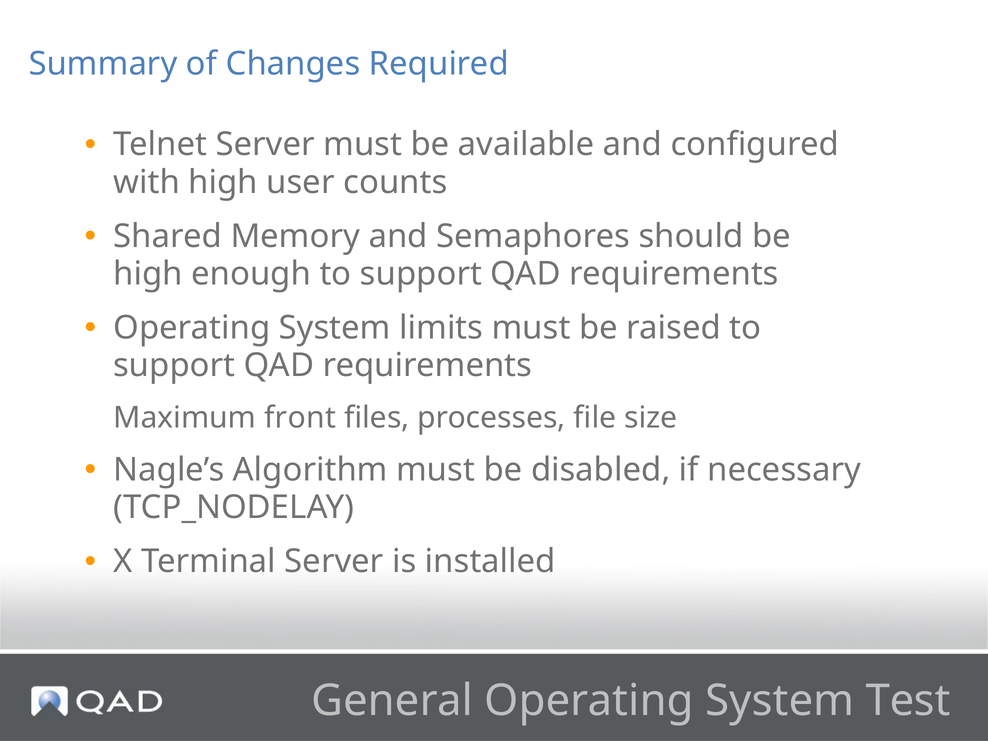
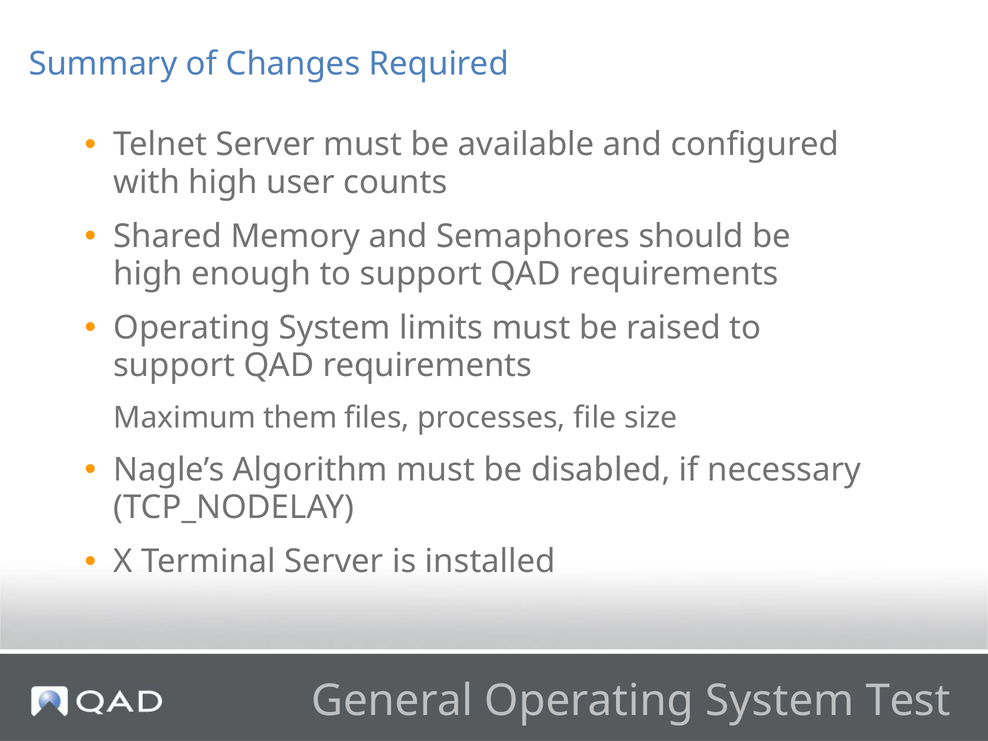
front: front -> them
